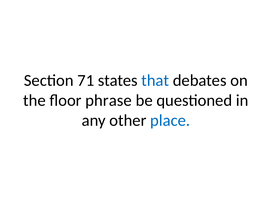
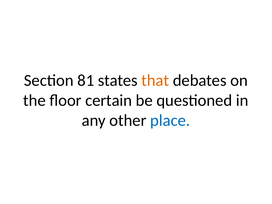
71: 71 -> 81
that colour: blue -> orange
phrase: phrase -> certain
